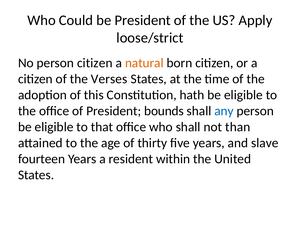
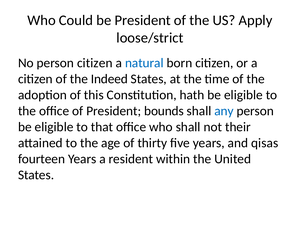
natural colour: orange -> blue
Verses: Verses -> Indeed
than: than -> their
slave: slave -> qisas
